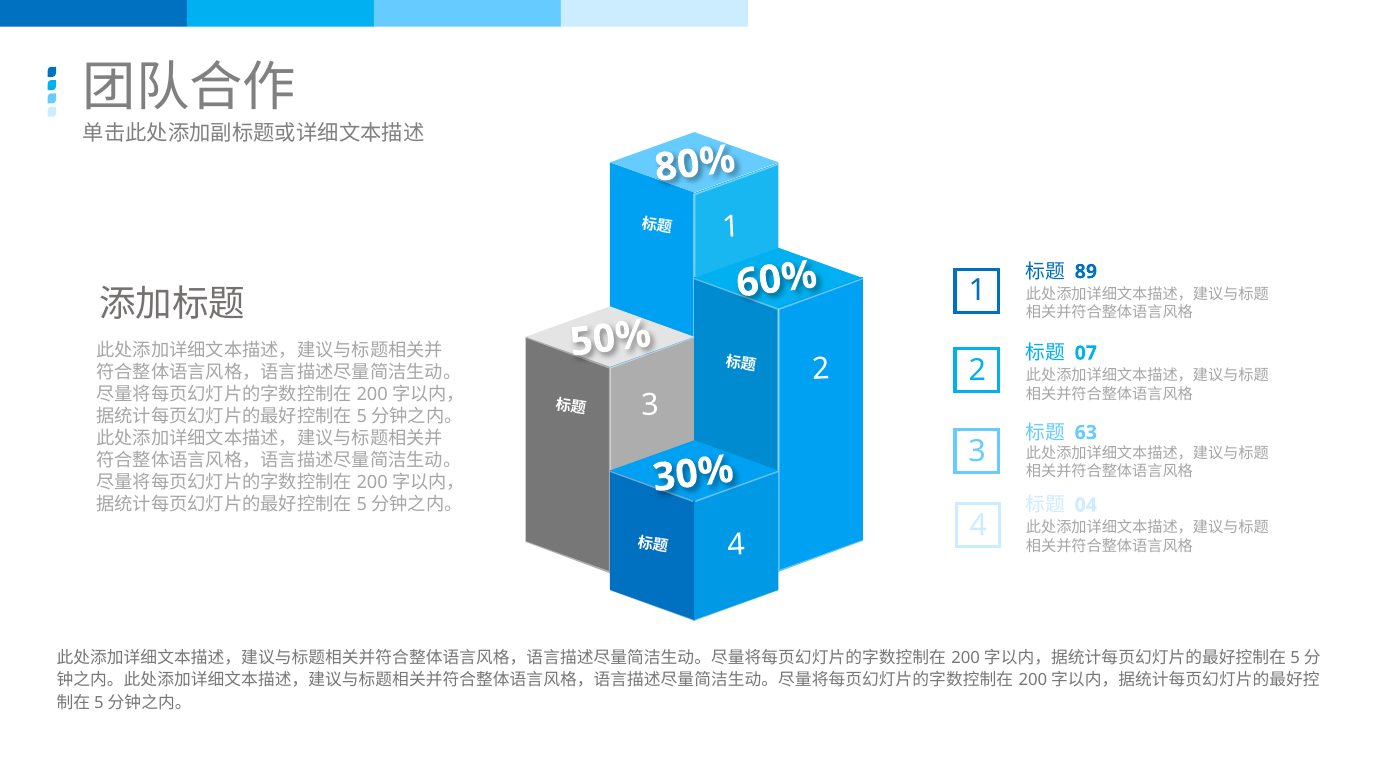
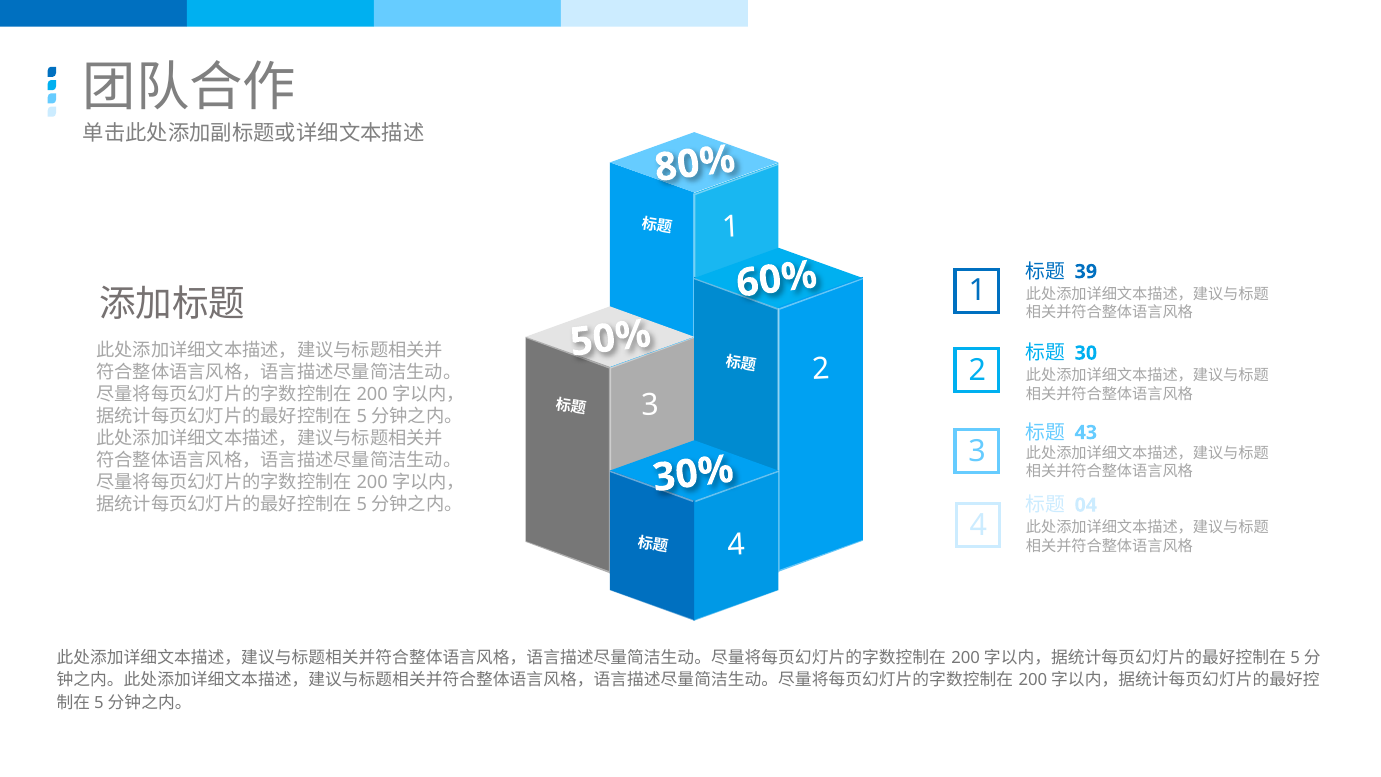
89: 89 -> 39
07 at (1086, 353): 07 -> 30
63: 63 -> 43
